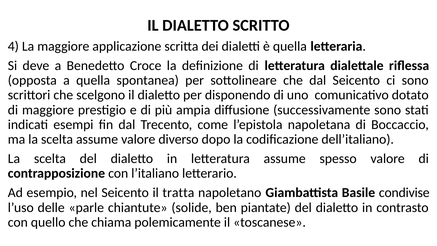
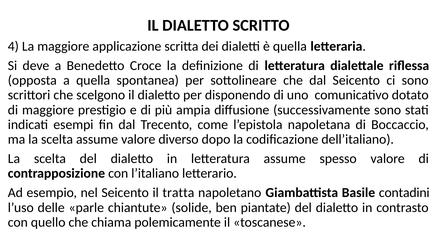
condivise: condivise -> contadini
